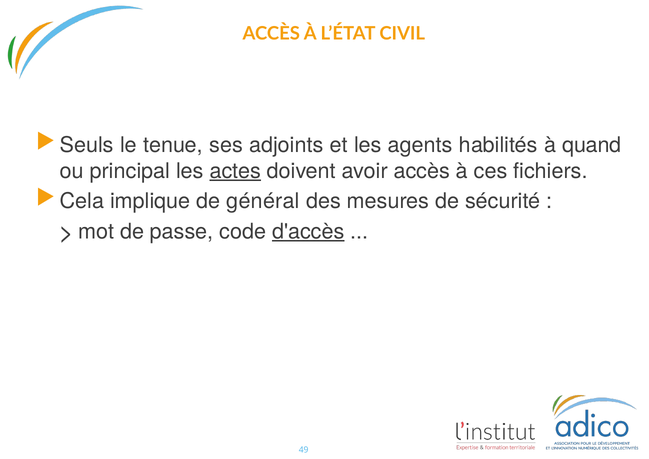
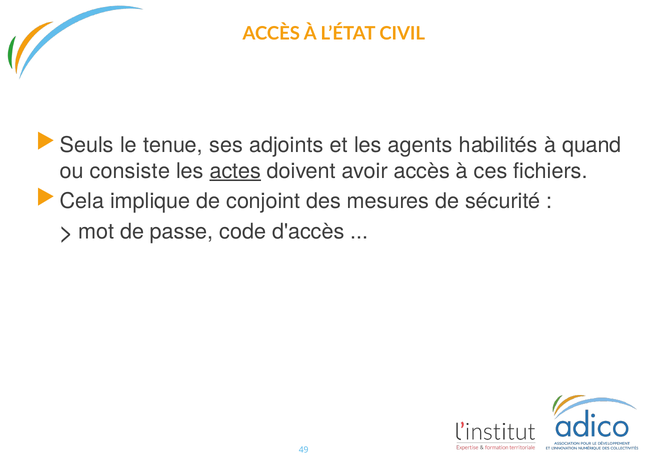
principal: principal -> consiste
général: général -> conjoint
d'accès underline: present -> none
